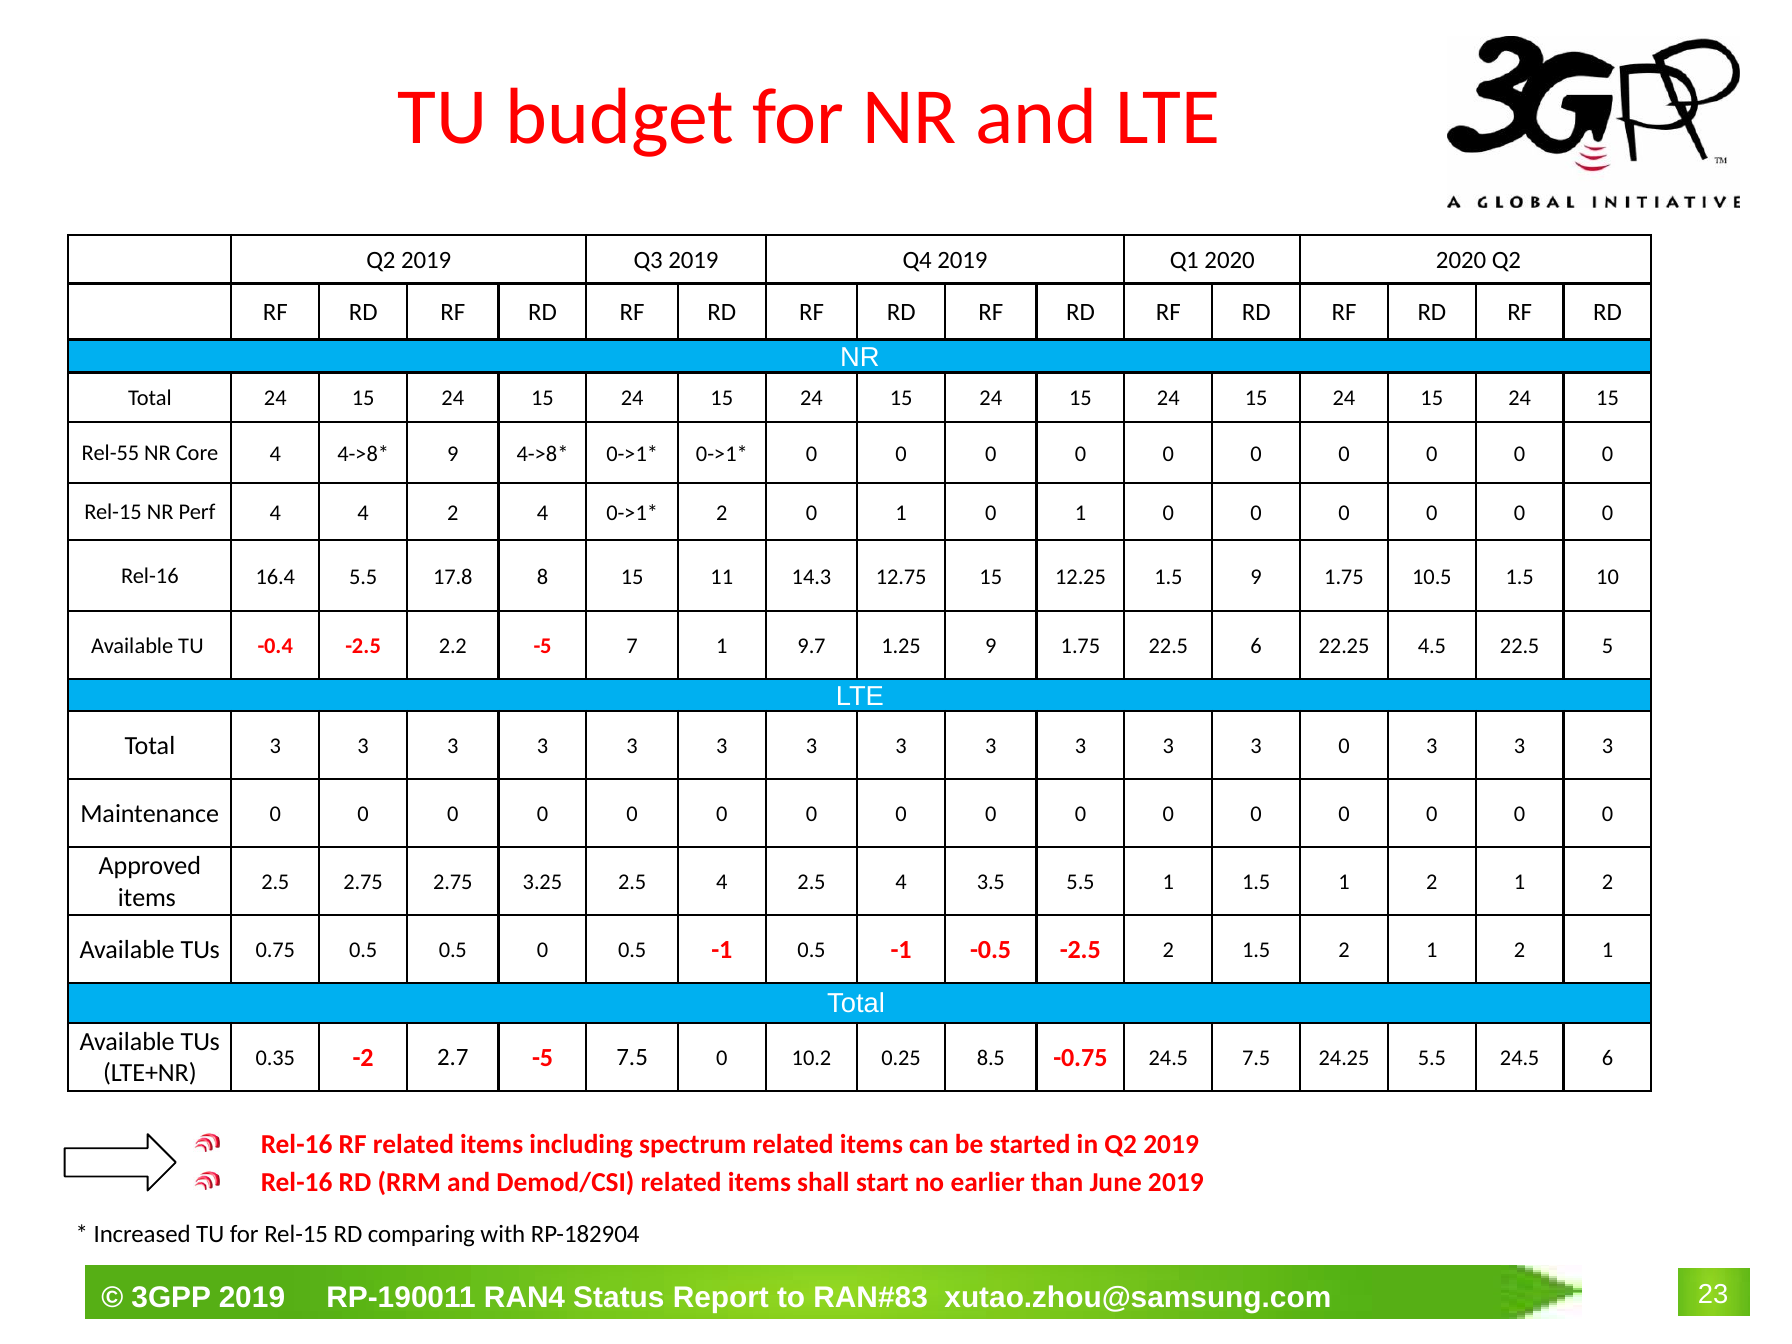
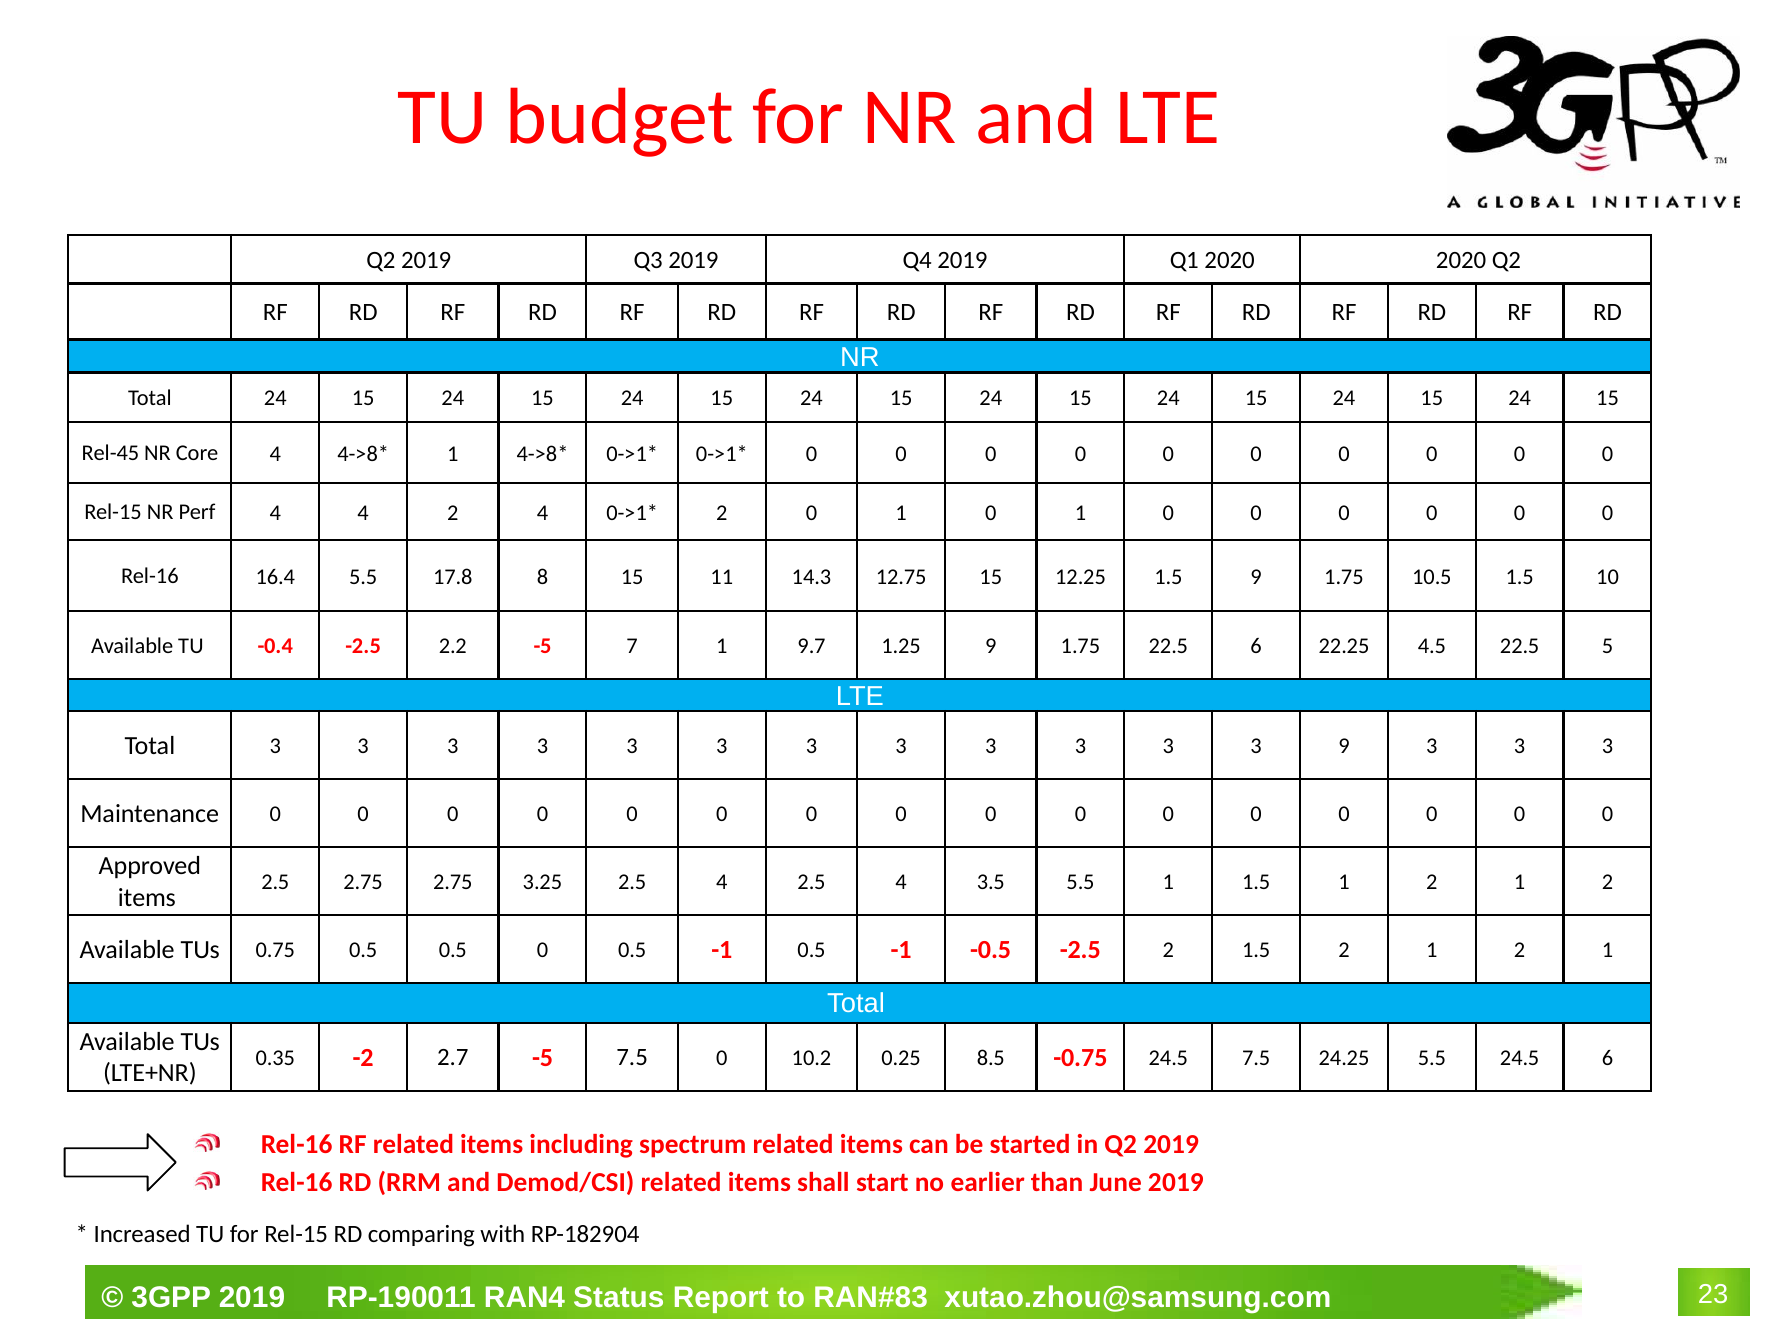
Rel-55: Rel-55 -> Rel-45
9 at (453, 454): 9 -> 1
3 0: 0 -> 9
